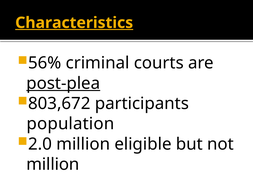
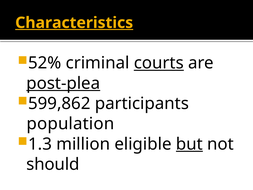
56%: 56% -> 52%
courts underline: none -> present
803,672: 803,672 -> 599,862
2.0: 2.0 -> 1.3
but underline: none -> present
million at (53, 164): million -> should
